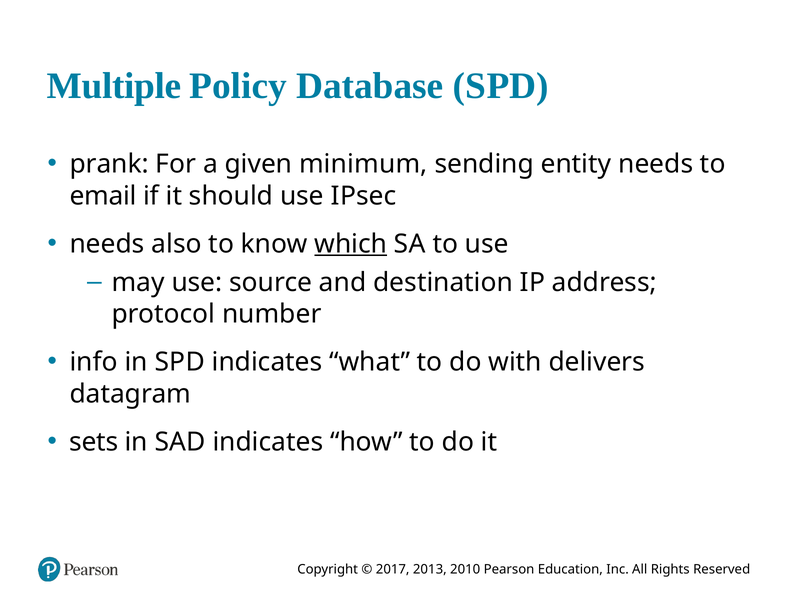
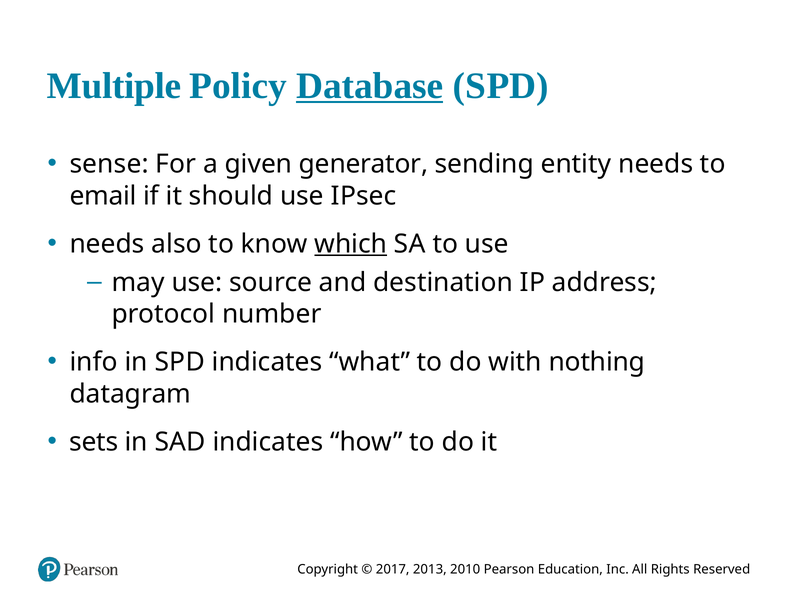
Database underline: none -> present
prank: prank -> sense
minimum: minimum -> generator
delivers: delivers -> nothing
